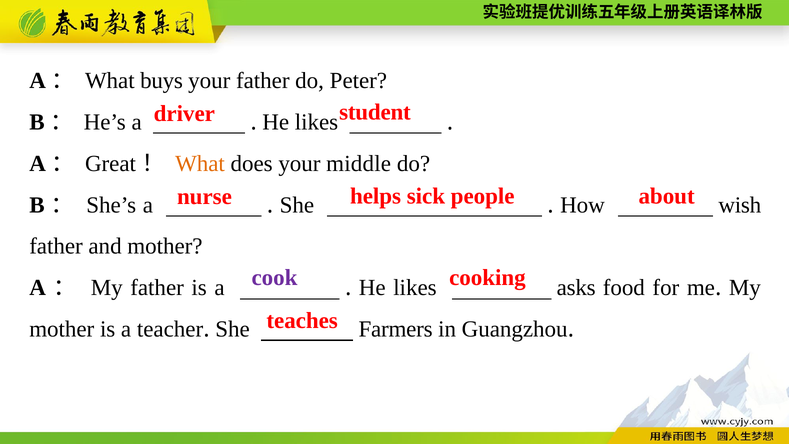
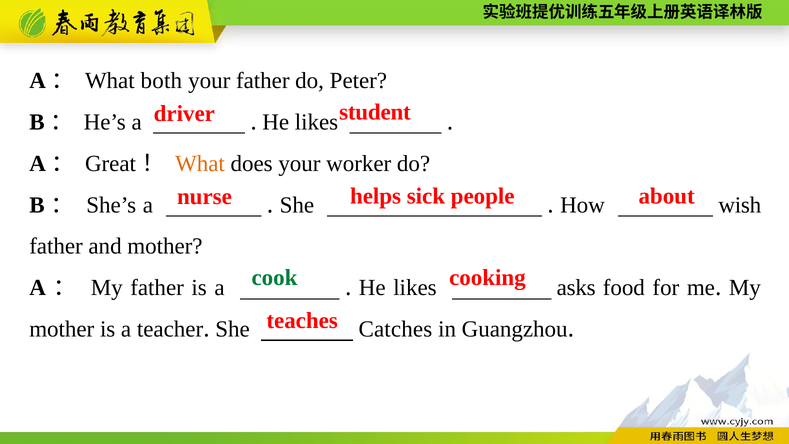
buys: buys -> both
middle: middle -> worker
cook colour: purple -> green
Farmers: Farmers -> Catches
